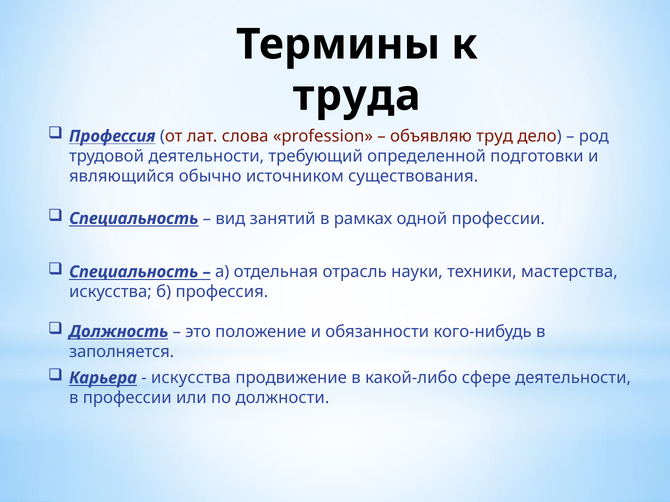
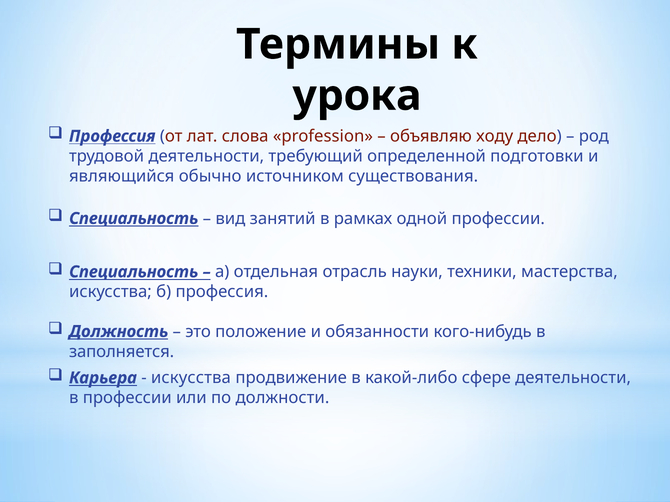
труда: труда -> урока
труд: труд -> ходу
